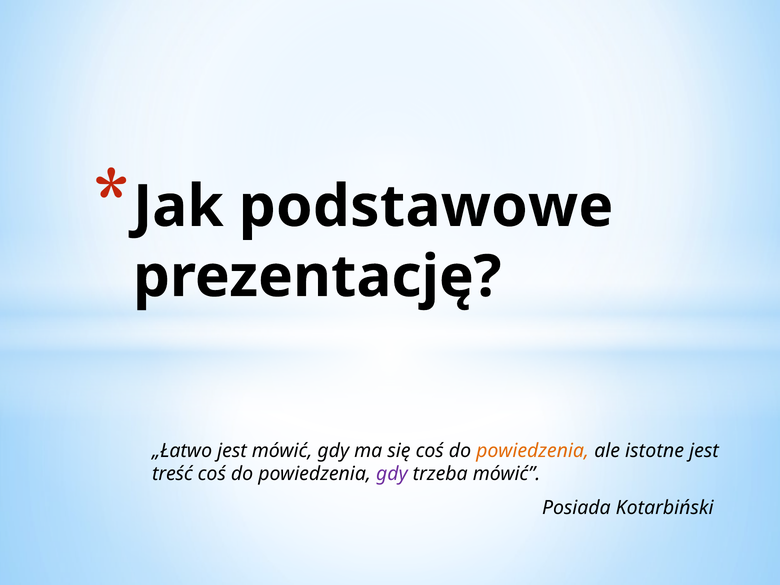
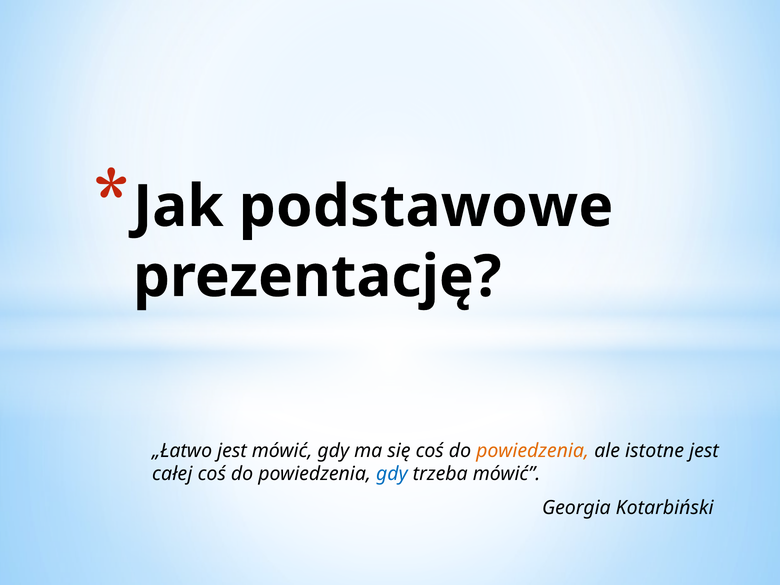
treść: treść -> całej
gdy at (392, 474) colour: purple -> blue
Posiada: Posiada -> Georgia
